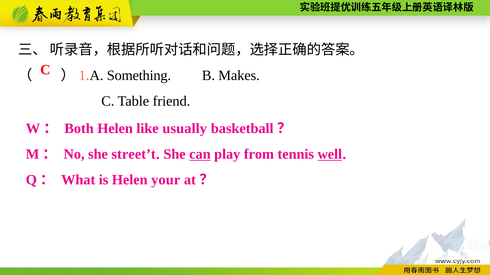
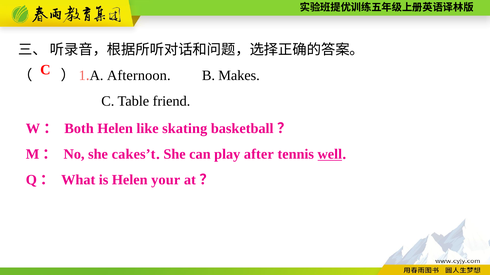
Something: Something -> Afternoon
usually: usually -> skating
street’t: street’t -> cakes’t
can underline: present -> none
from: from -> after
